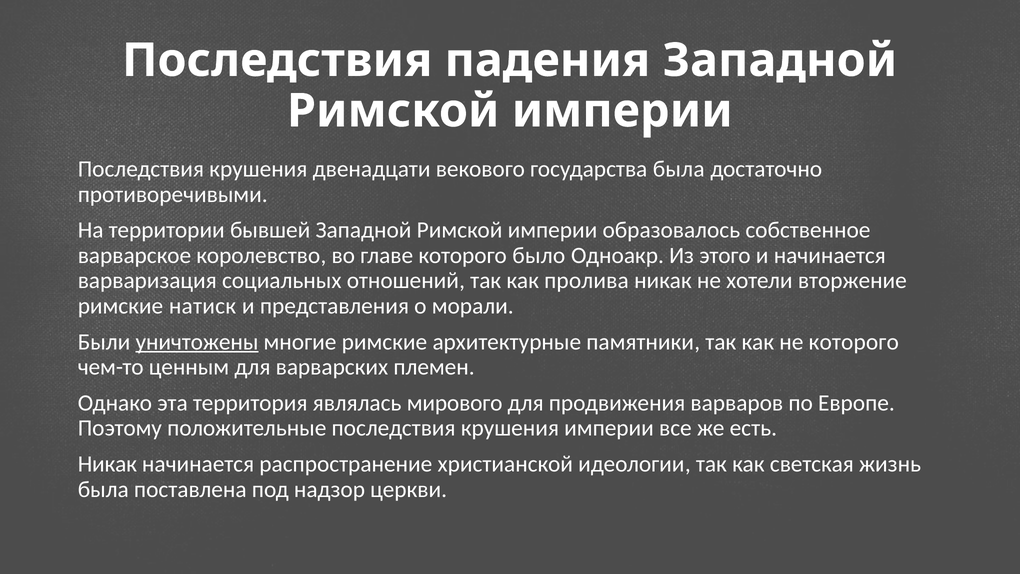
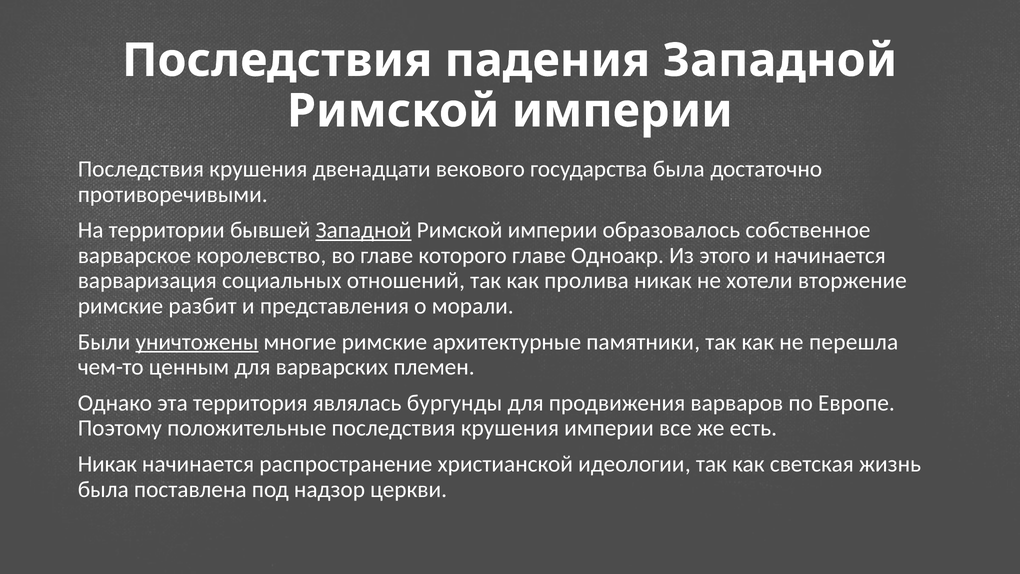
Западной at (364, 230) underline: none -> present
которого было: было -> главе
натиск: натиск -> разбит
не которого: которого -> перешла
мирового: мирового -> бургунды
